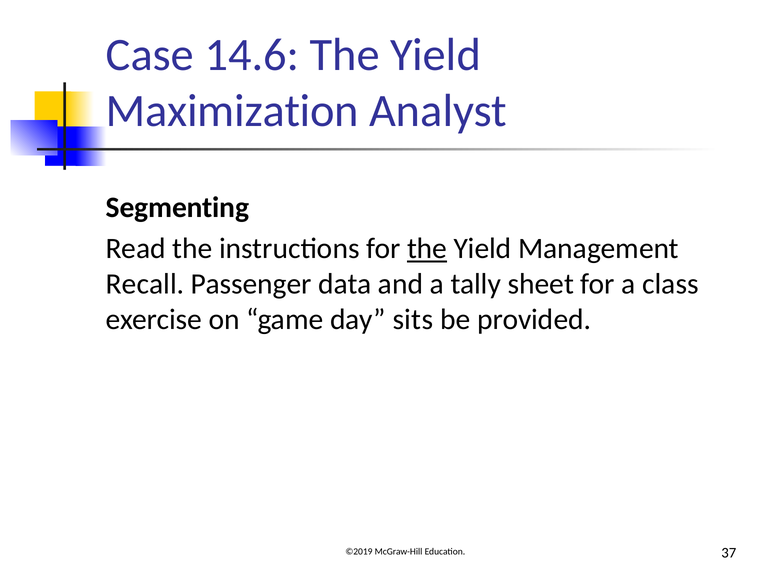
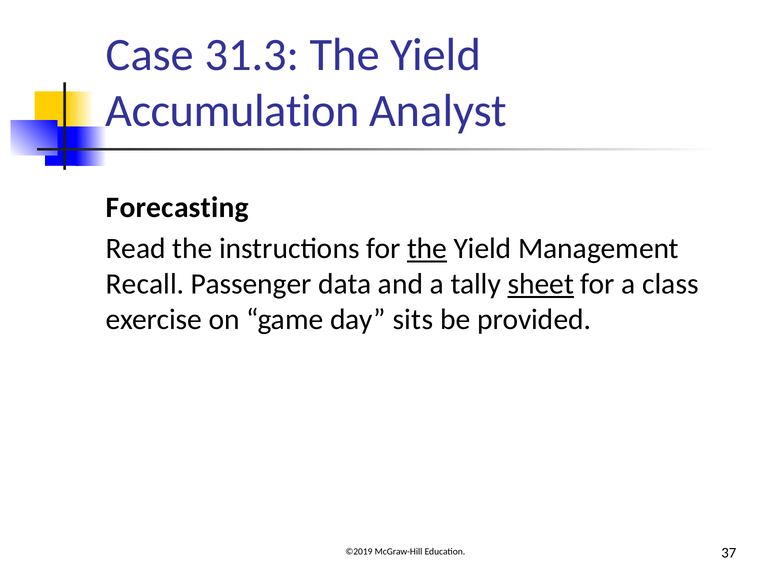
14.6: 14.6 -> 31.3
Maximization: Maximization -> Accumulation
Segmenting: Segmenting -> Forecasting
sheet underline: none -> present
